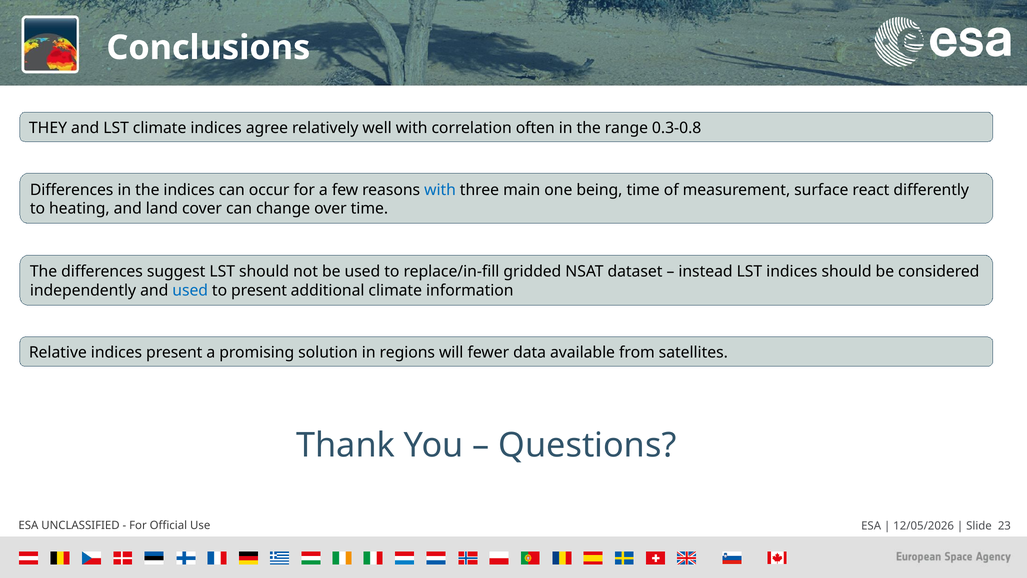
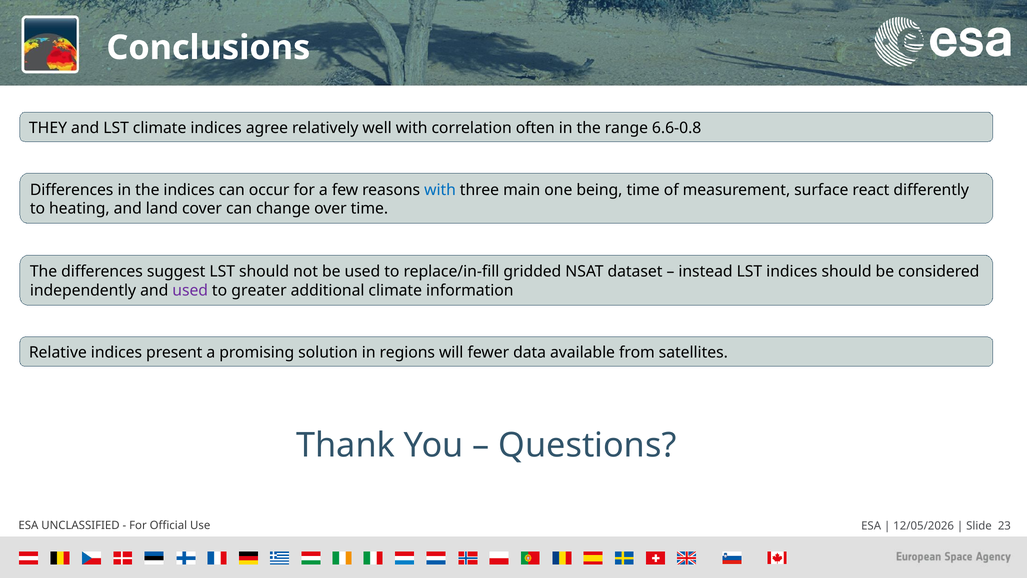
0.3-0.8: 0.3-0.8 -> 6.6-0.8
used at (190, 290) colour: blue -> purple
to present: present -> greater
